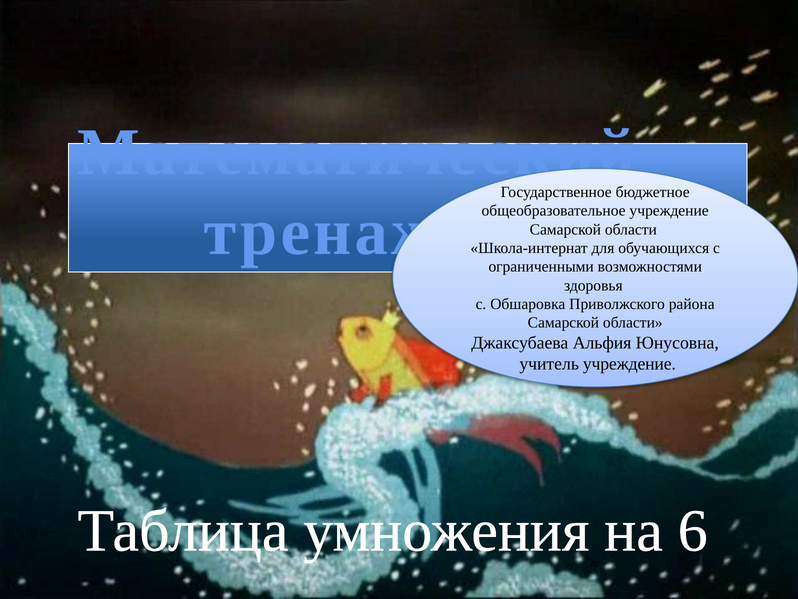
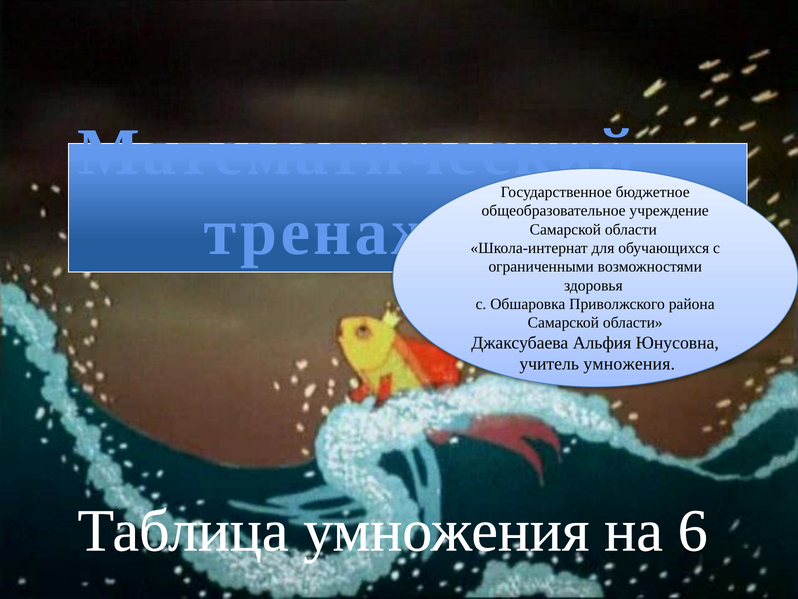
учитель учреждение: учреждение -> умножения
